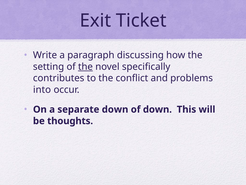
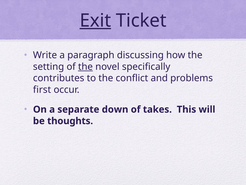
Exit underline: none -> present
into: into -> first
of down: down -> takes
